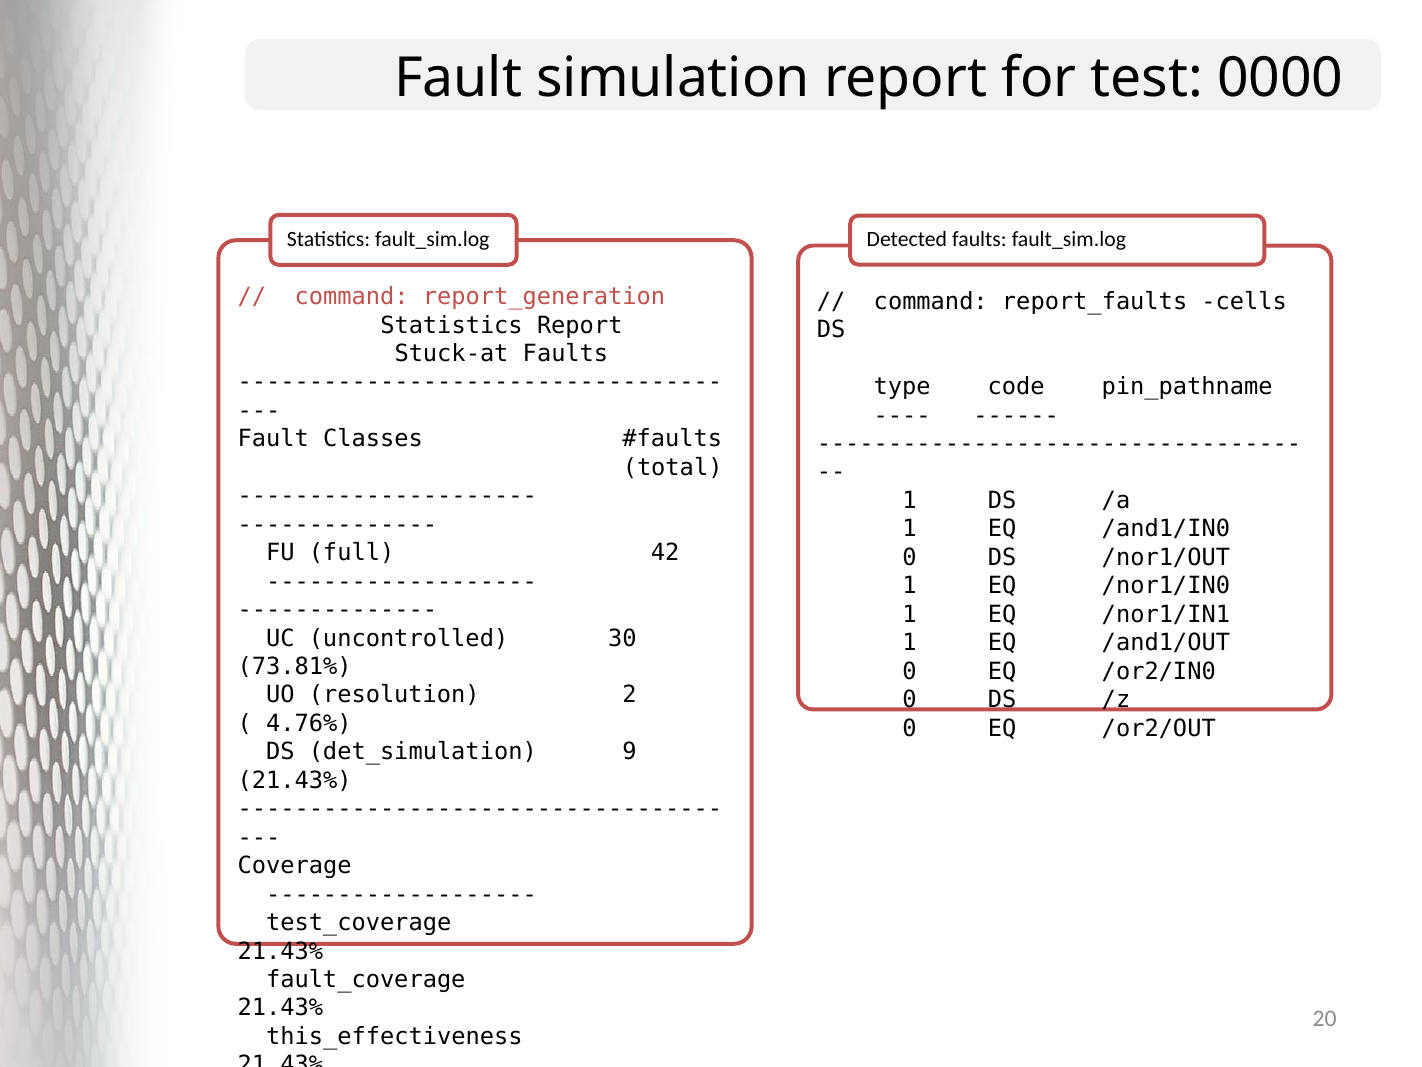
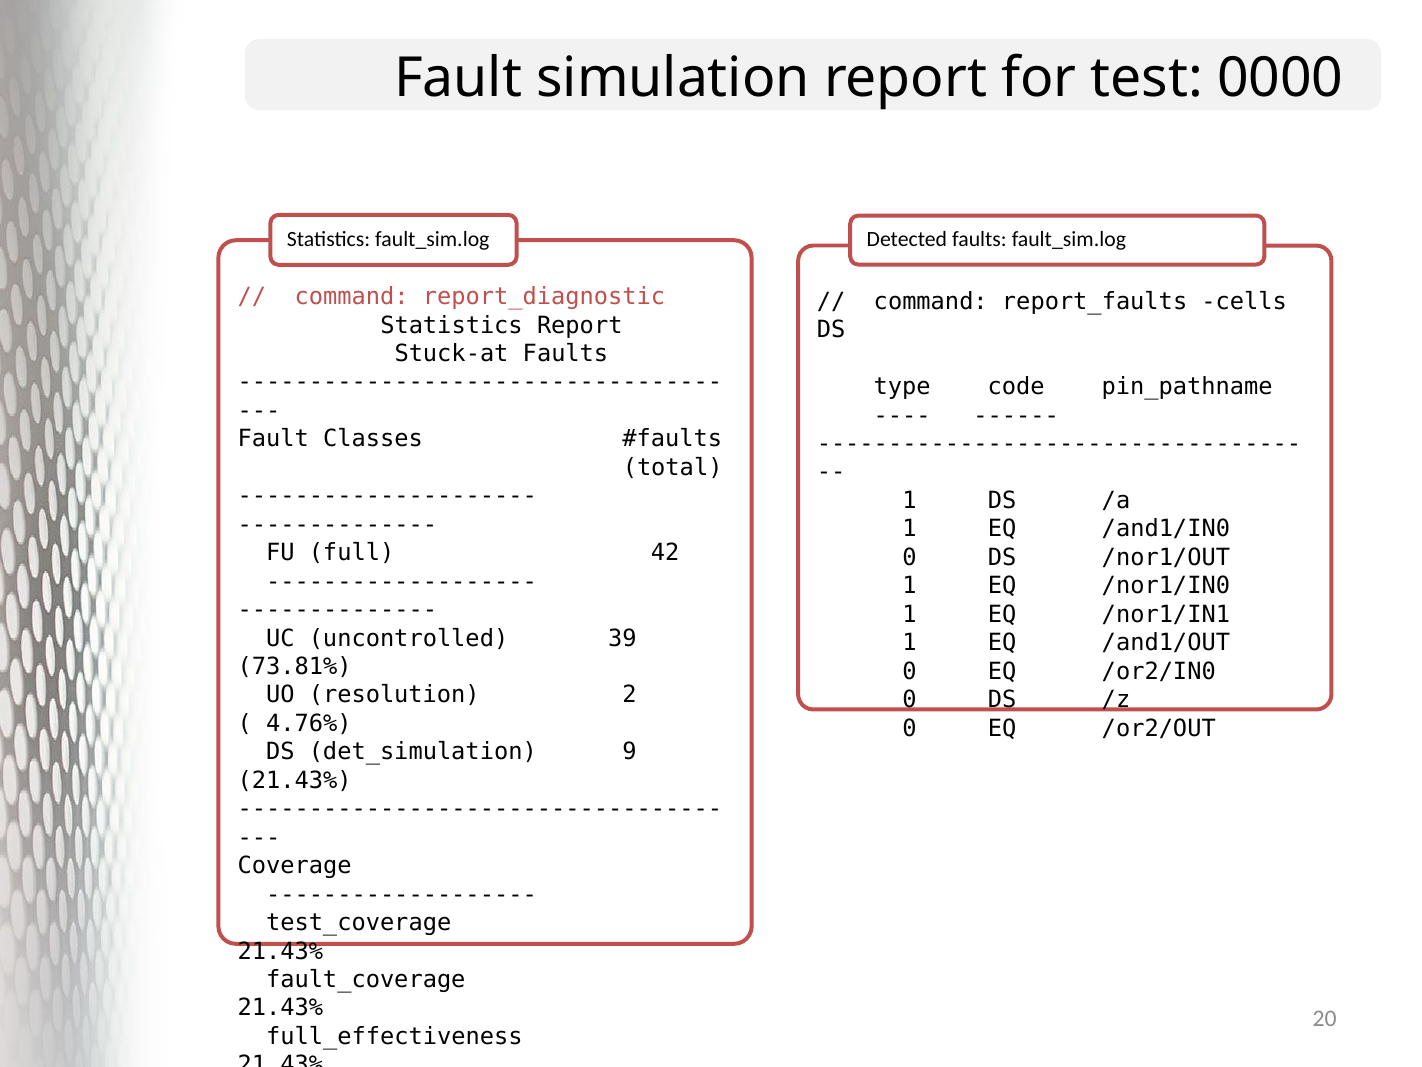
report_generation: report_generation -> report_diagnostic
30: 30 -> 39
this_effectiveness: this_effectiveness -> full_effectiveness
